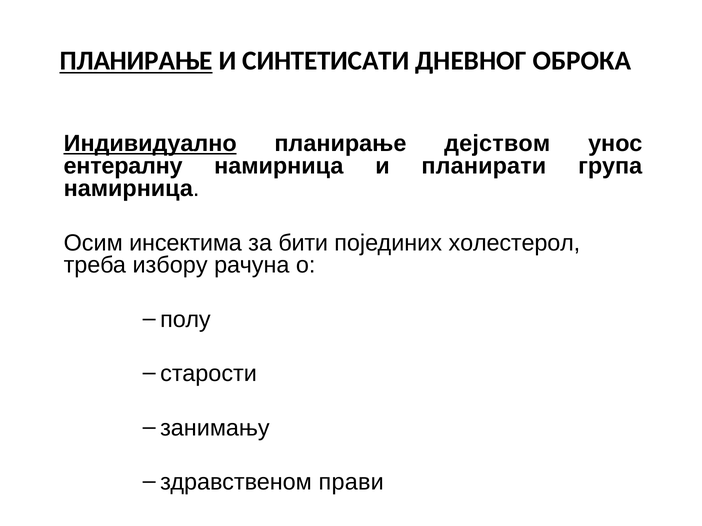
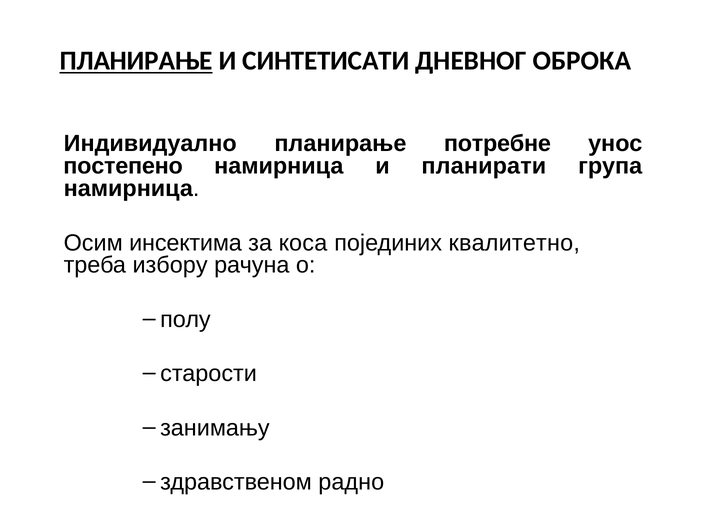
Индивидуално underline: present -> none
дејством: дејством -> потребне
ентералну: ентералну -> постепено
бити: бити -> коса
холестерол: холестерол -> квалитетно
прави: прави -> радно
